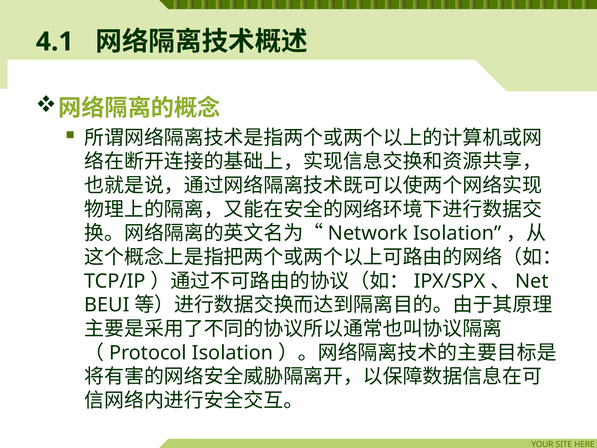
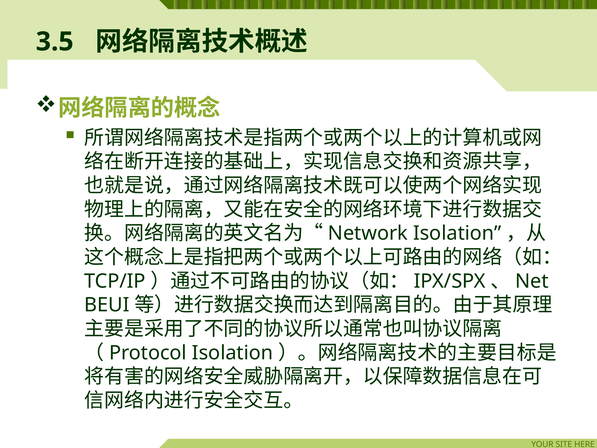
4.1: 4.1 -> 3.5
